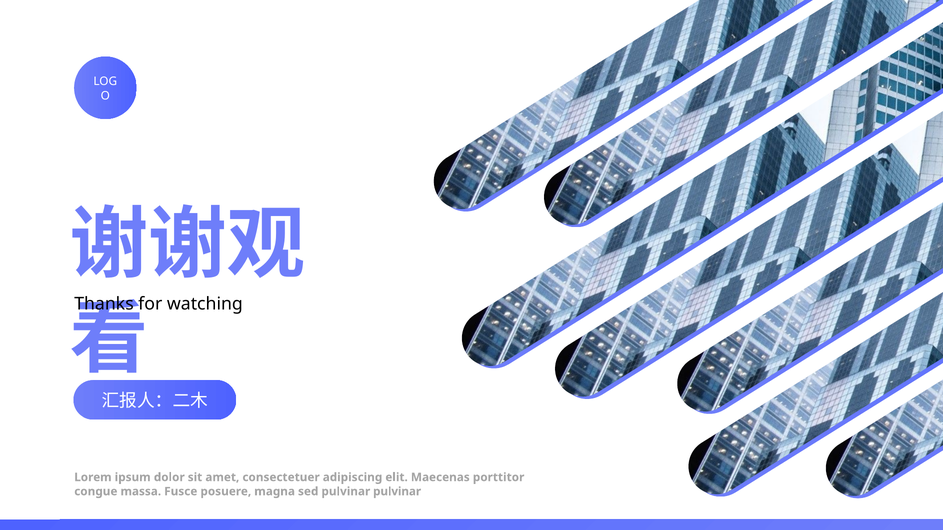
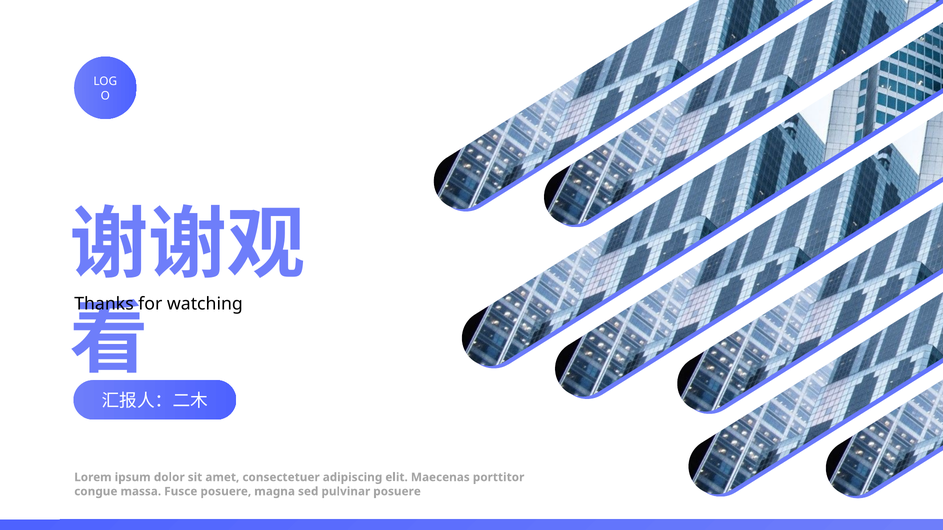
pulvinar pulvinar: pulvinar -> posuere
